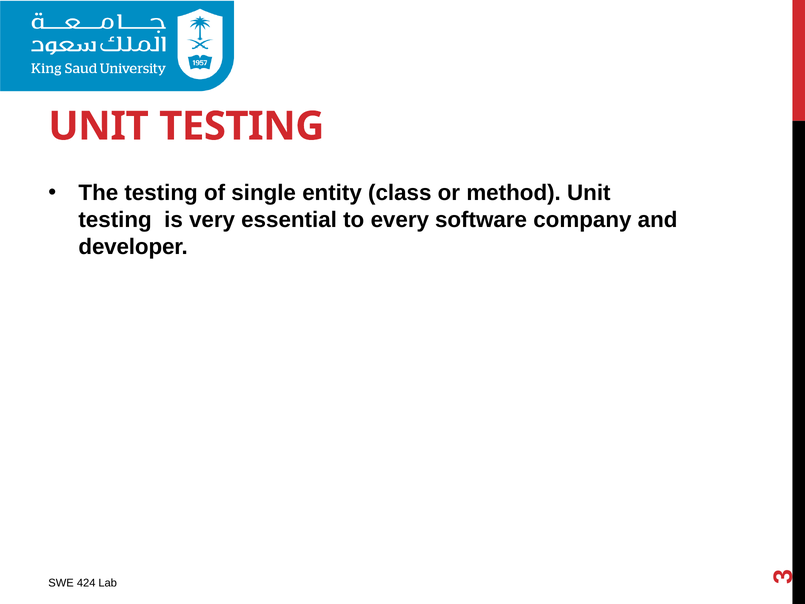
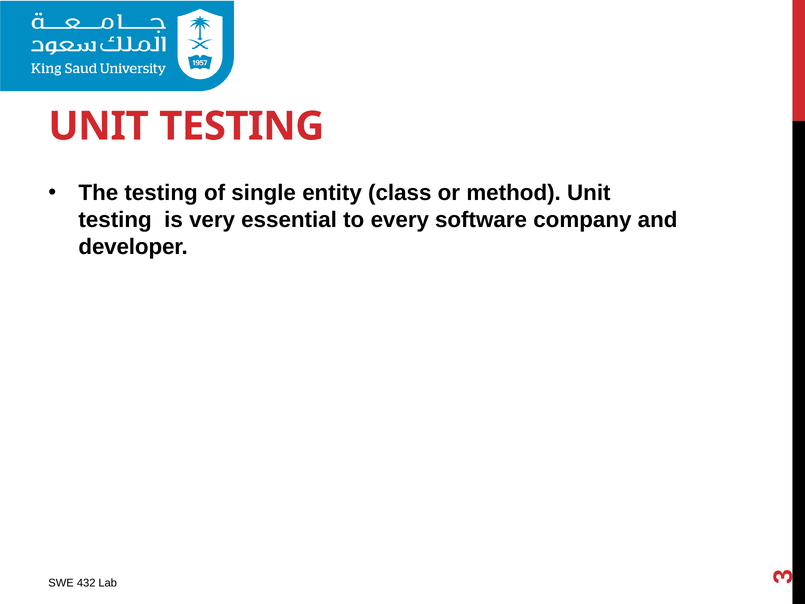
424: 424 -> 432
